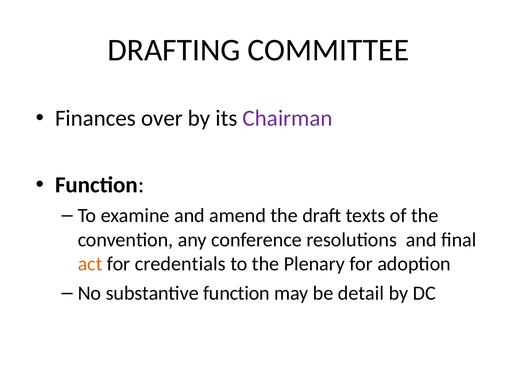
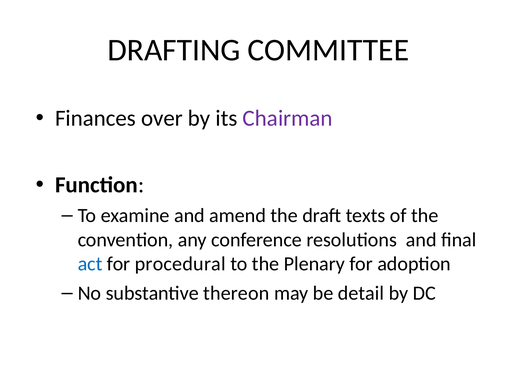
act colour: orange -> blue
credentials: credentials -> procedural
substantive function: function -> thereon
